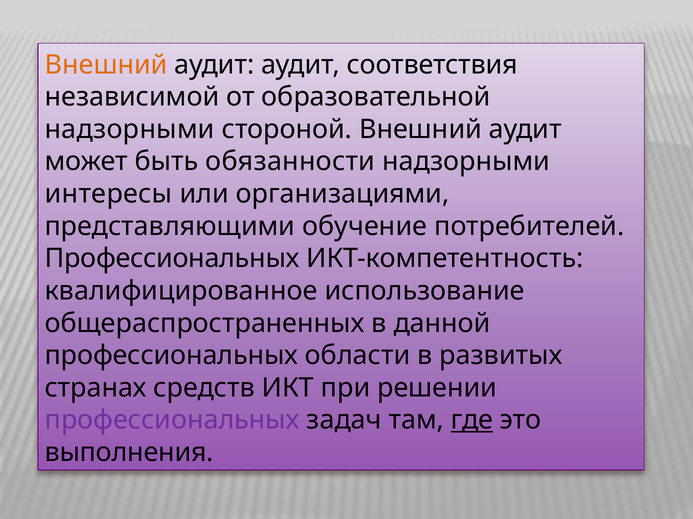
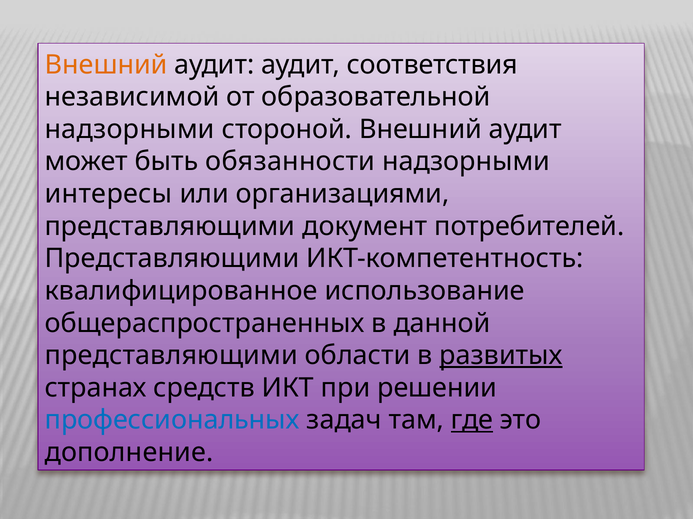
обучение: обучение -> документ
Профессиональных at (172, 259): Профессиональных -> Представляющими
профессиональных at (171, 356): профессиональных -> представляющими
развитых underline: none -> present
профессиональных at (172, 421) colour: purple -> blue
выполнения: выполнения -> дополнение
